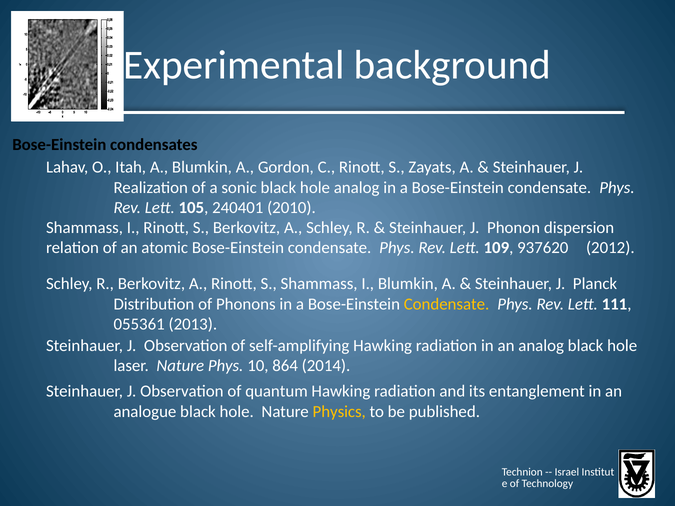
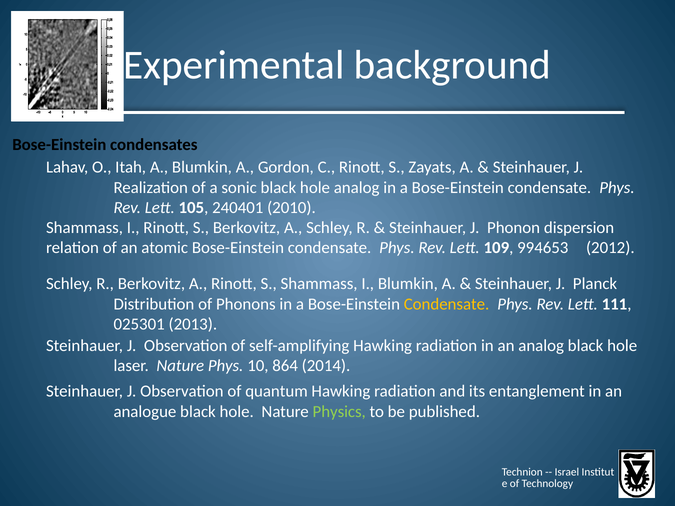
937620: 937620 -> 994653
055361: 055361 -> 025301
Physics colour: yellow -> light green
